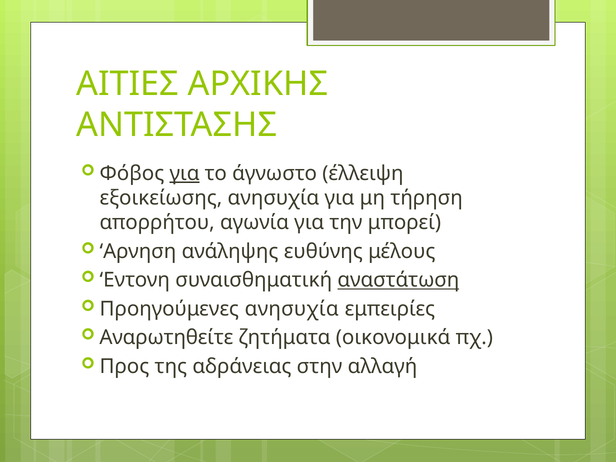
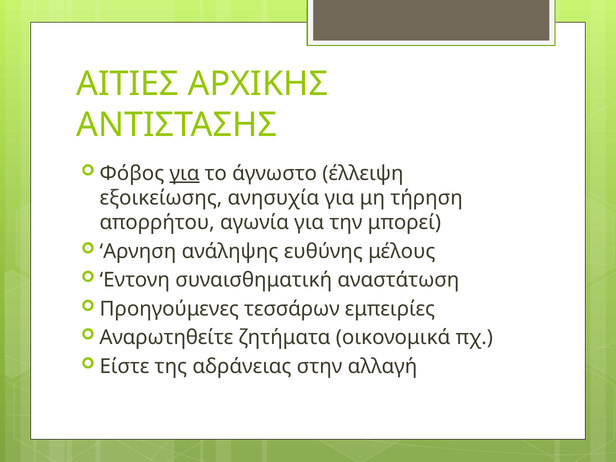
αναστάτωση underline: present -> none
Προηγούμενες ανησυχία: ανησυχία -> τεσσάρων
Προς: Προς -> Είστε
